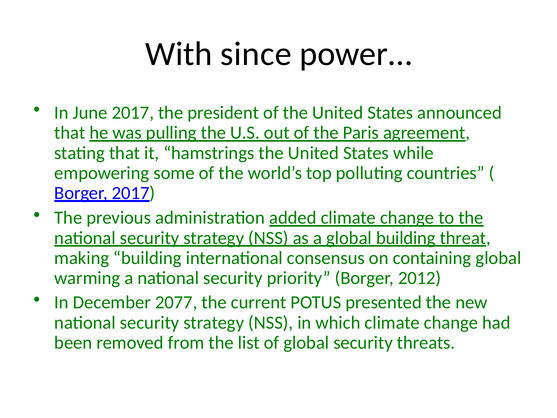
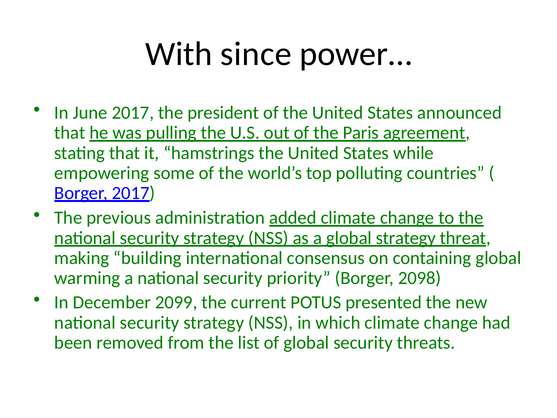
global building: building -> strategy
2012: 2012 -> 2098
2077: 2077 -> 2099
